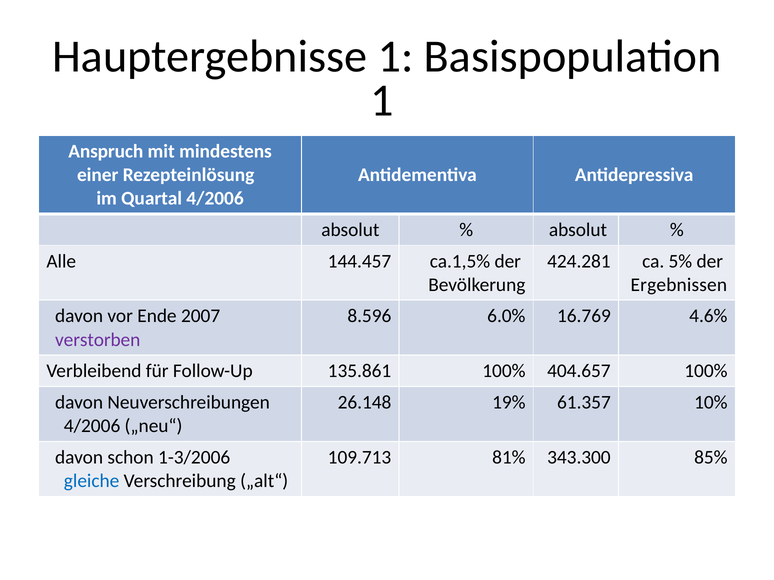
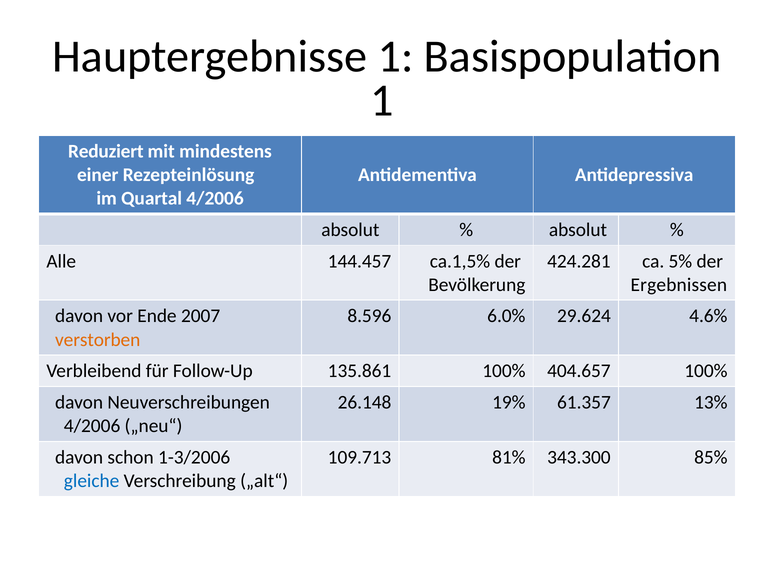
Anspruch: Anspruch -> Reduziert
16.769: 16.769 -> 29.624
verstorben colour: purple -> orange
10%: 10% -> 13%
